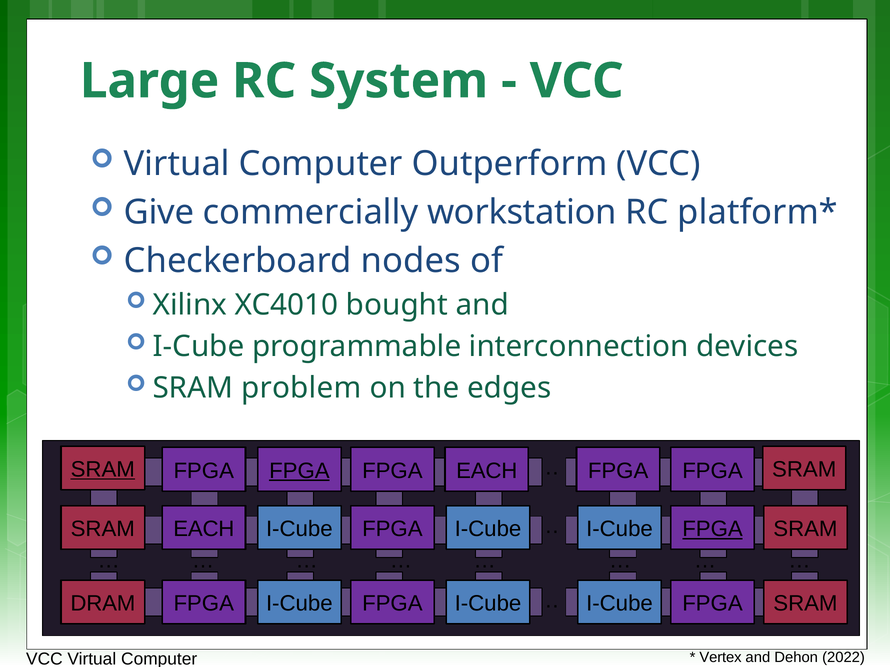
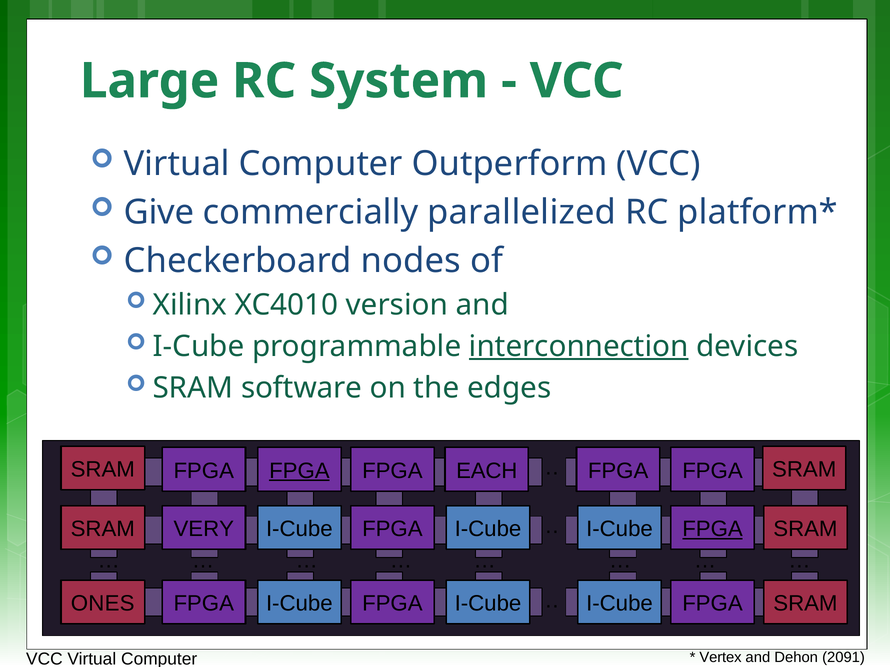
workstation: workstation -> parallelized
bought: bought -> version
interconnection underline: none -> present
problem: problem -> software
SRAM at (103, 470) underline: present -> none
EACH at (204, 529): EACH -> VERY
DRAM: DRAM -> ONES
2022: 2022 -> 2091
